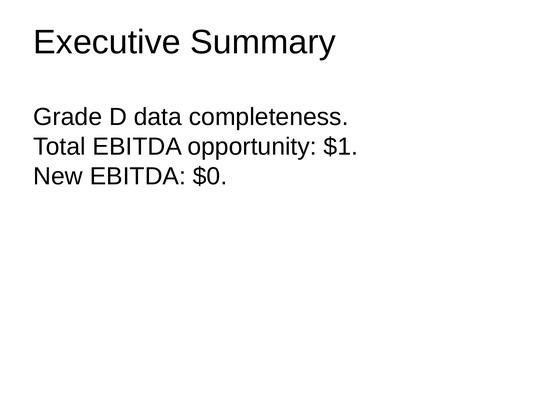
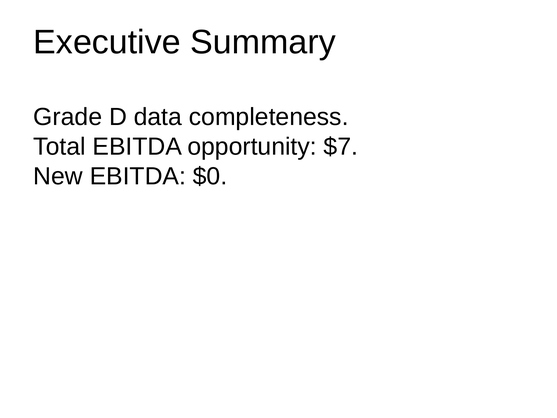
$1: $1 -> $7
